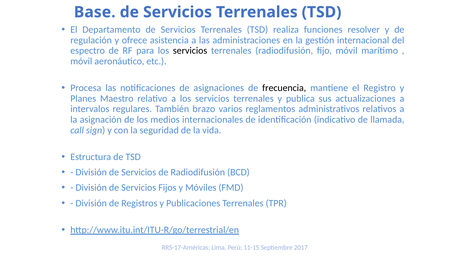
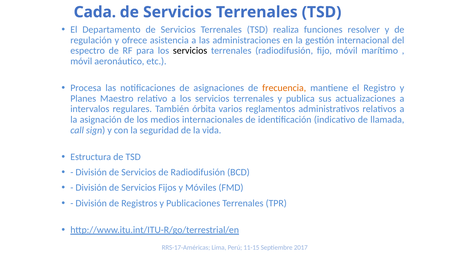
Base: Base -> Cada
frecuencia colour: black -> orange
brazo: brazo -> órbita
